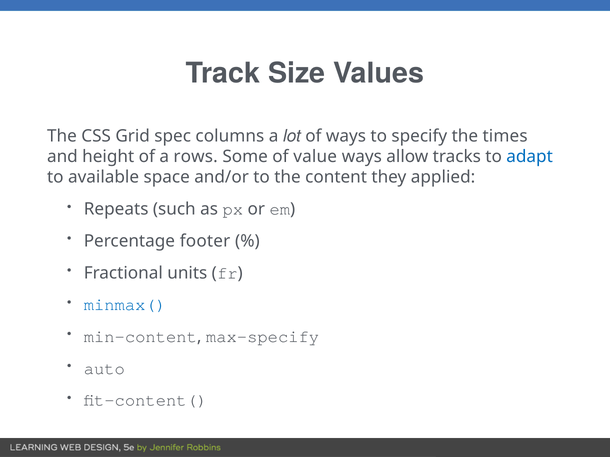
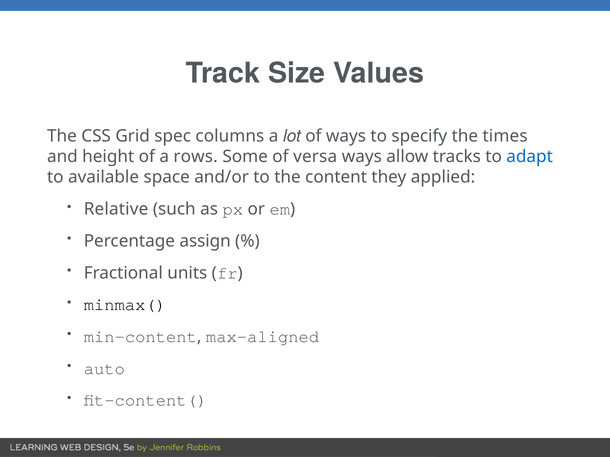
value: value -> versa
Repeats: Repeats -> Relative
footer: footer -> assign
minmax( colour: blue -> black
max-specify: max-specify -> max-aligned
